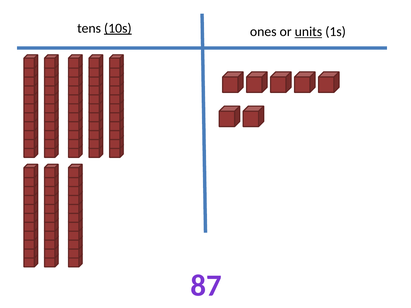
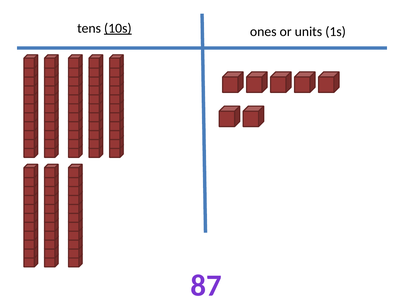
units underline: present -> none
